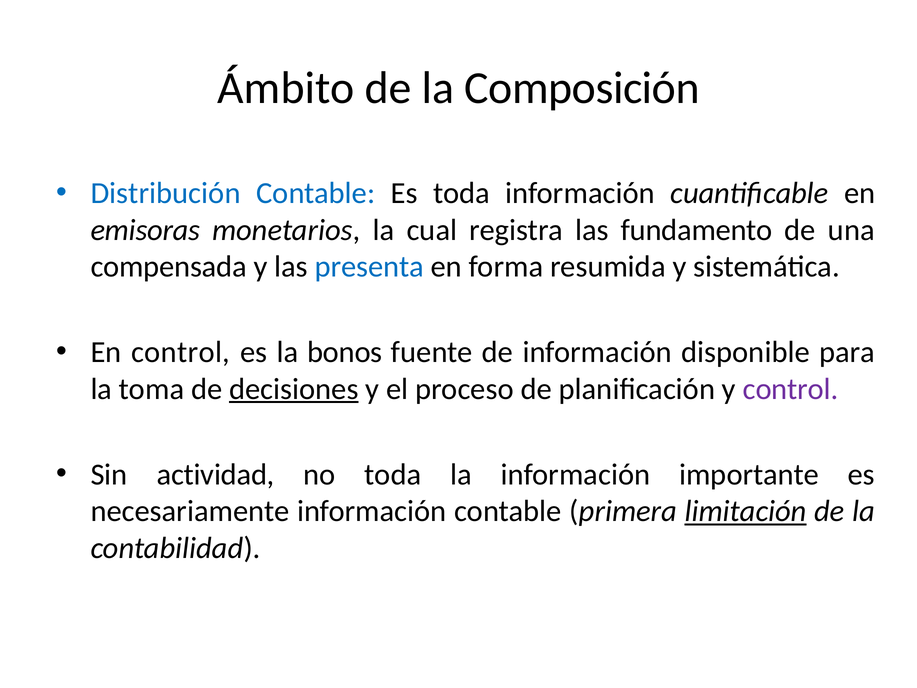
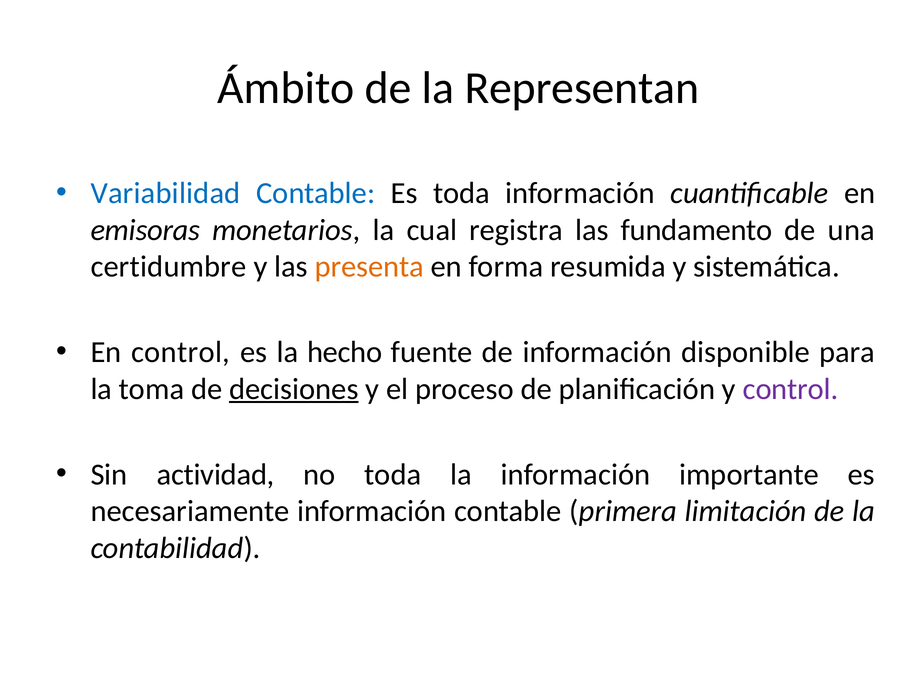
Composición: Composición -> Representan
Distribución: Distribución -> Variabilidad
compensada: compensada -> certidumbre
presenta colour: blue -> orange
bonos: bonos -> hecho
limitación underline: present -> none
